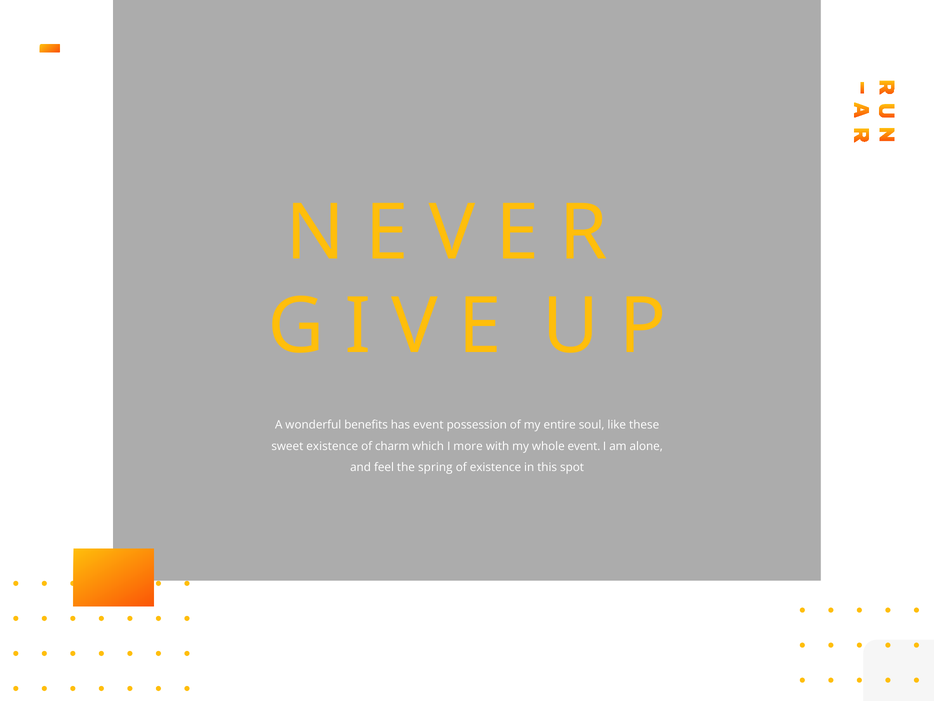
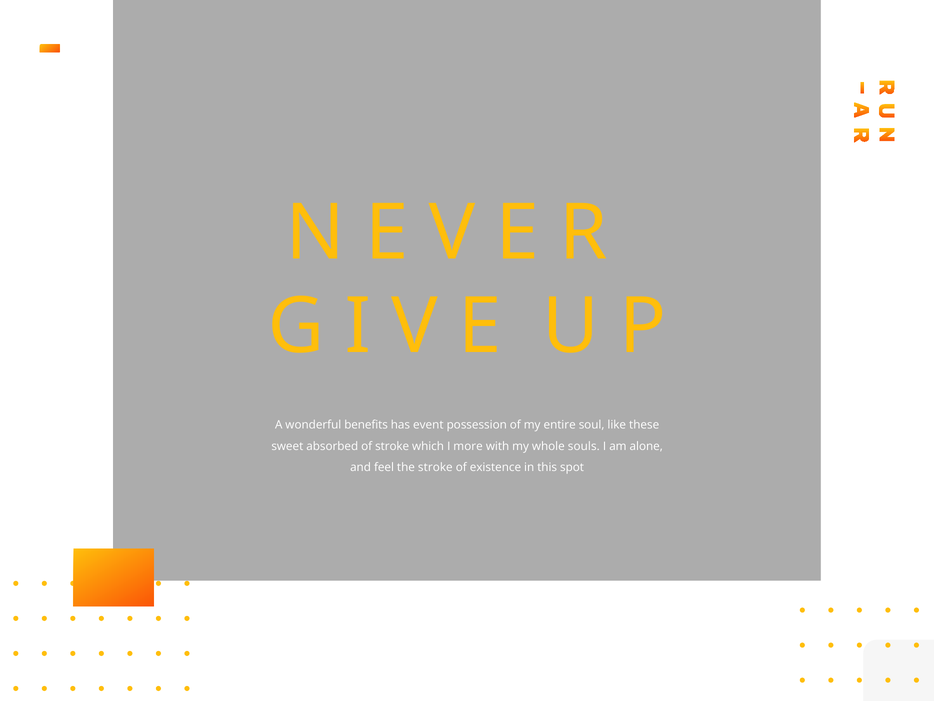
sweet existence: existence -> absorbed
of charm: charm -> stroke
whole event: event -> souls
the spring: spring -> stroke
